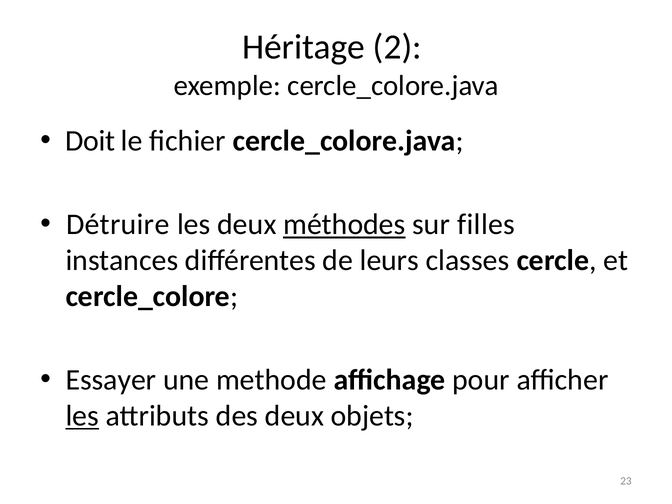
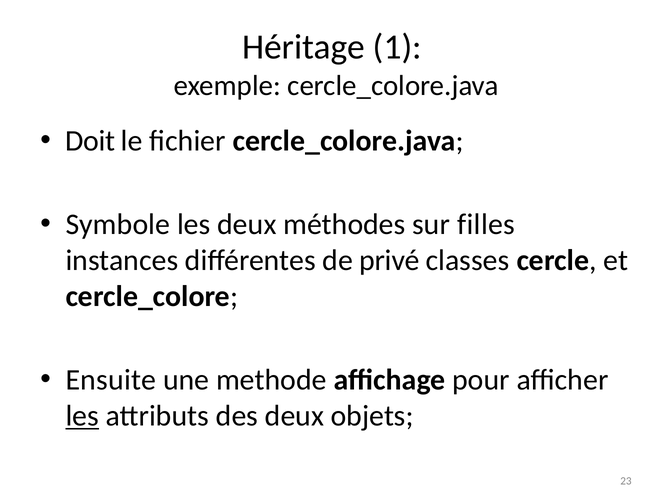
2: 2 -> 1
Détruire: Détruire -> Symbole
méthodes underline: present -> none
leurs: leurs -> privé
Essayer: Essayer -> Ensuite
